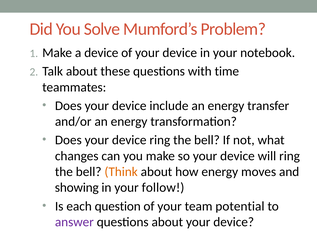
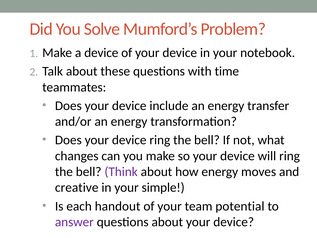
Think colour: orange -> purple
showing: showing -> creative
follow: follow -> simple
question: question -> handout
